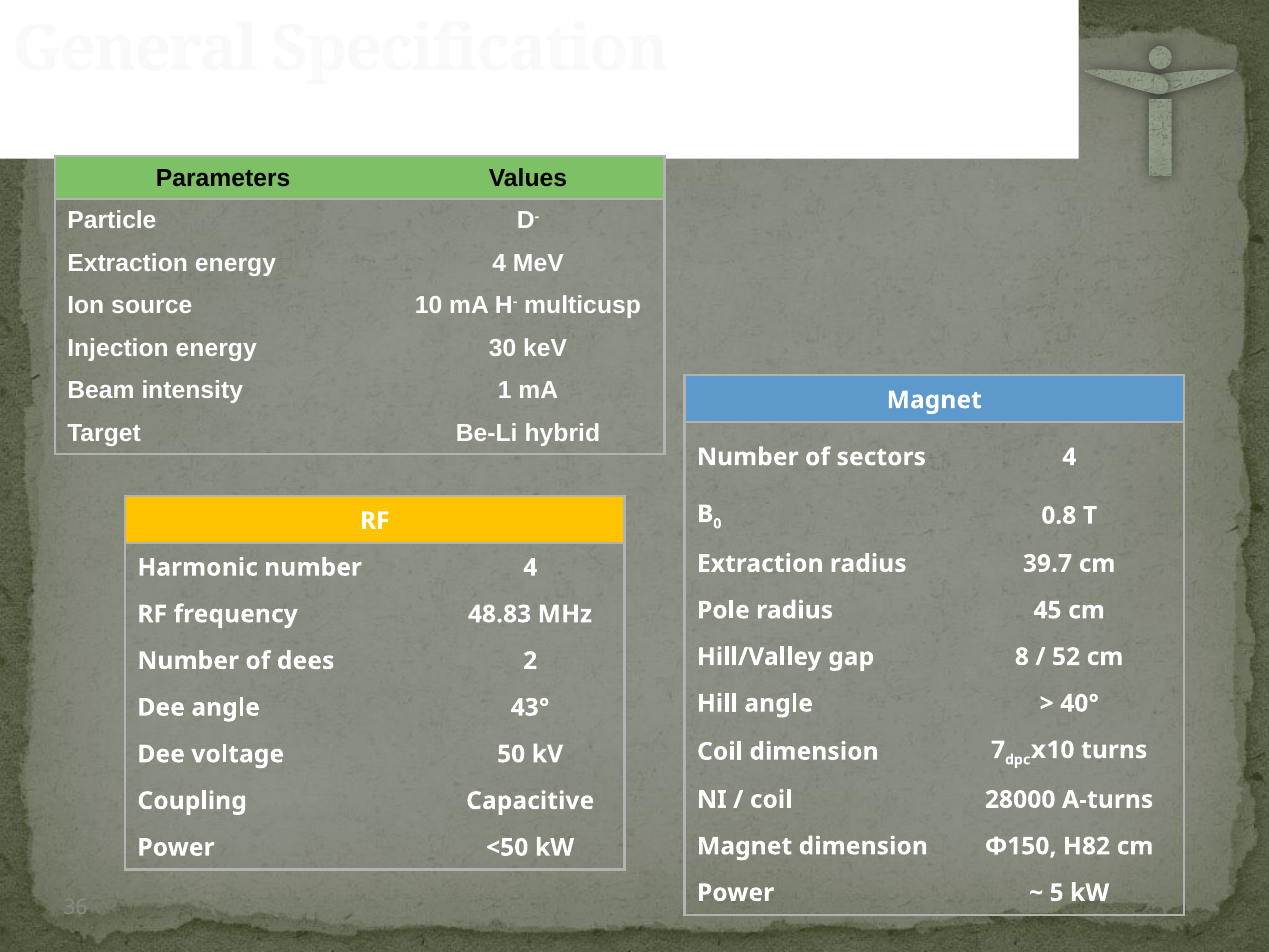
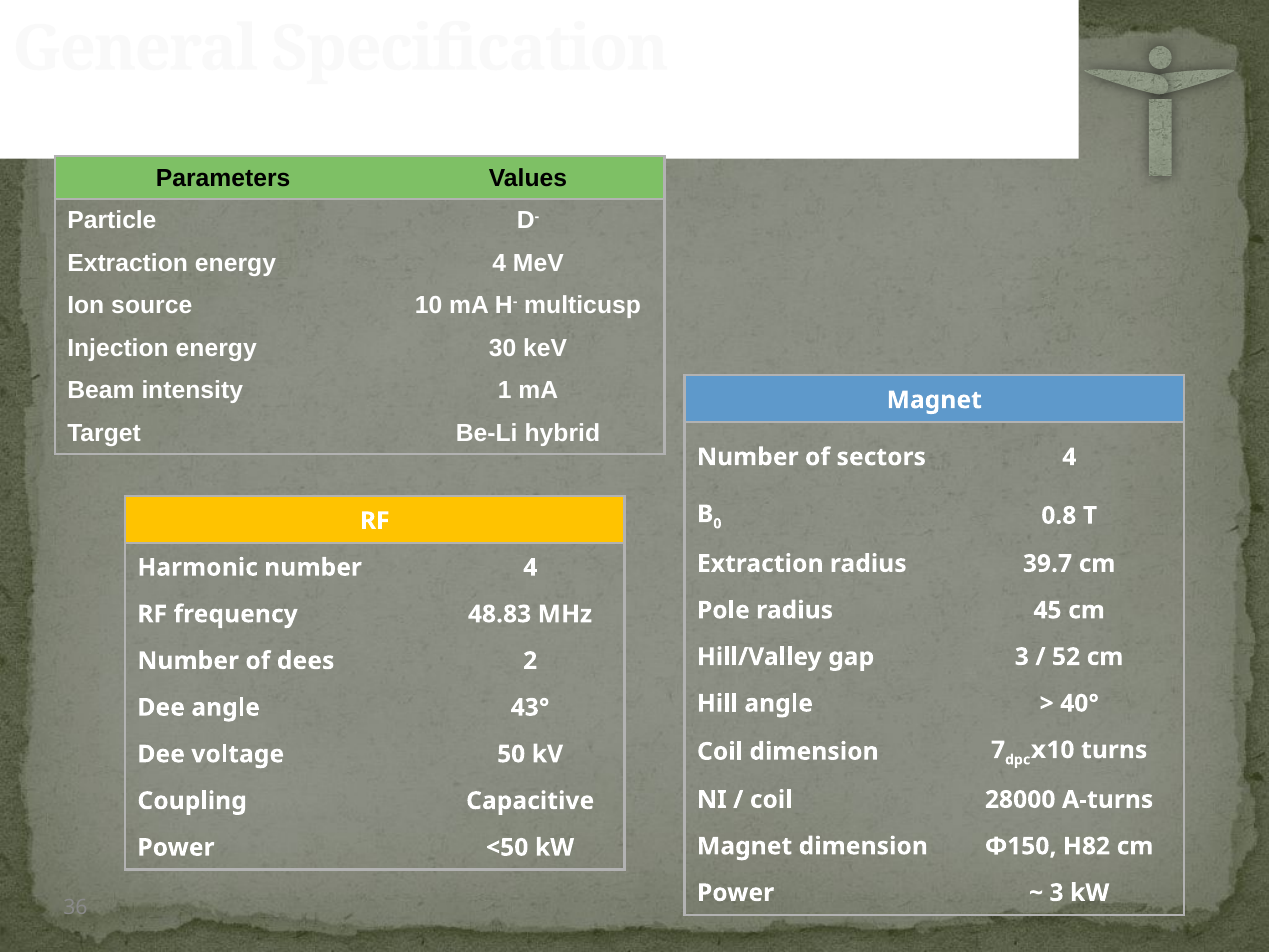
gap 8: 8 -> 3
5 at (1057, 893): 5 -> 3
